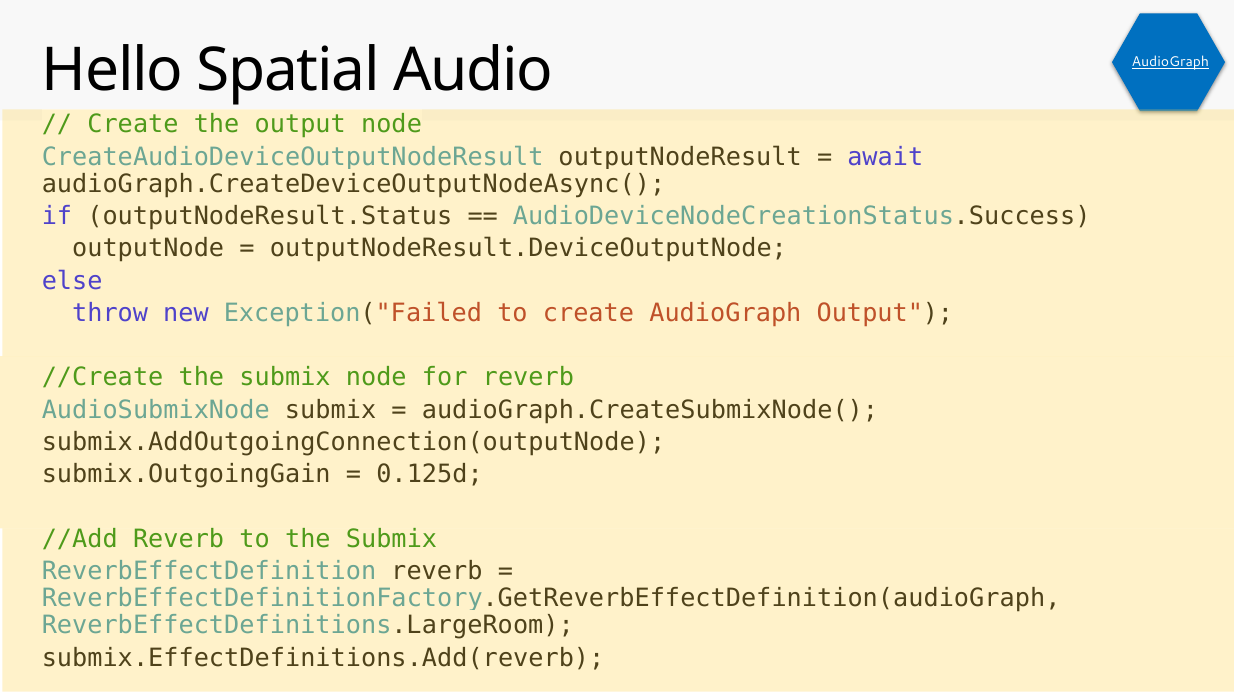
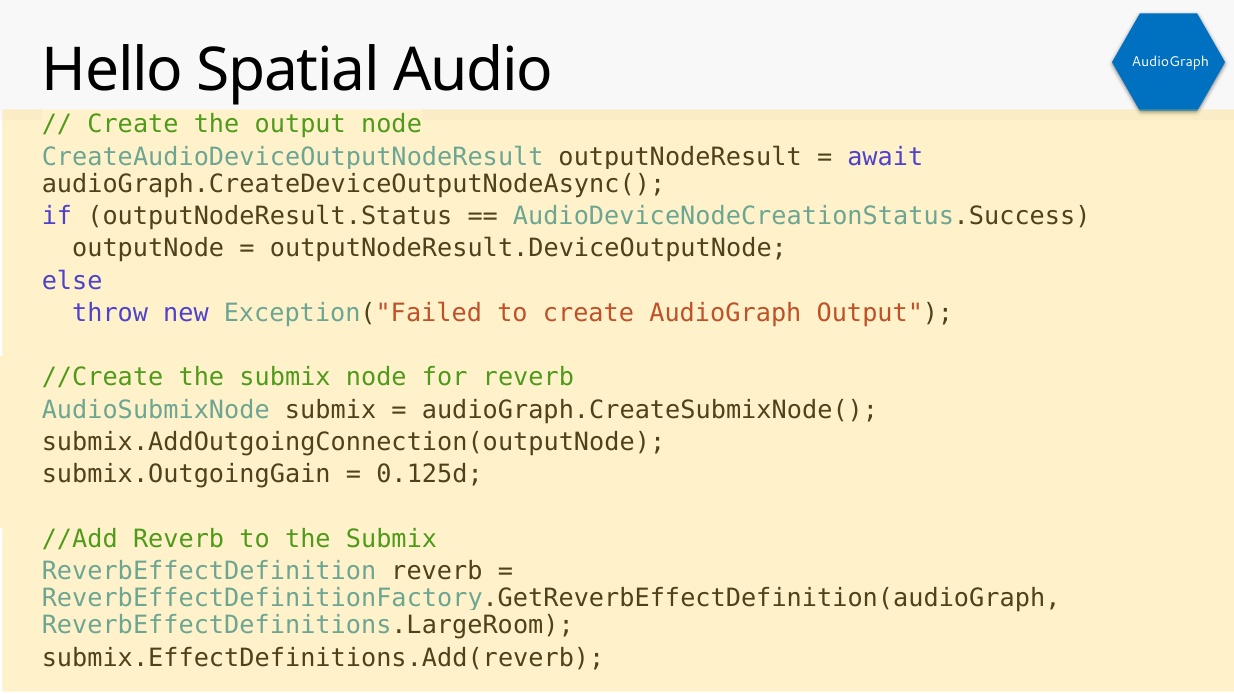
AudioGraph at (1170, 62) underline: present -> none
